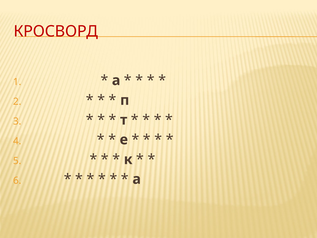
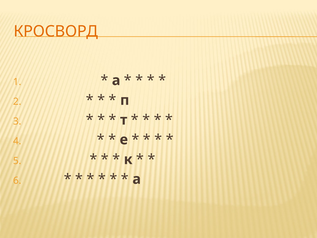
КРОСВОРД colour: red -> orange
